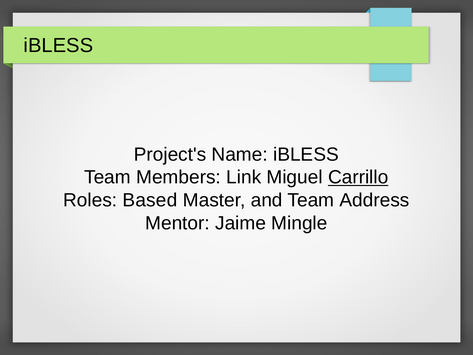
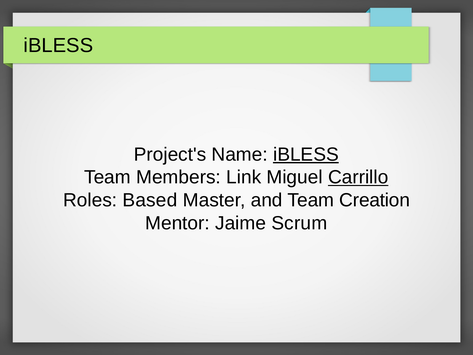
iBLESS at (306, 154) underline: none -> present
Address: Address -> Creation
Mingle: Mingle -> Scrum
